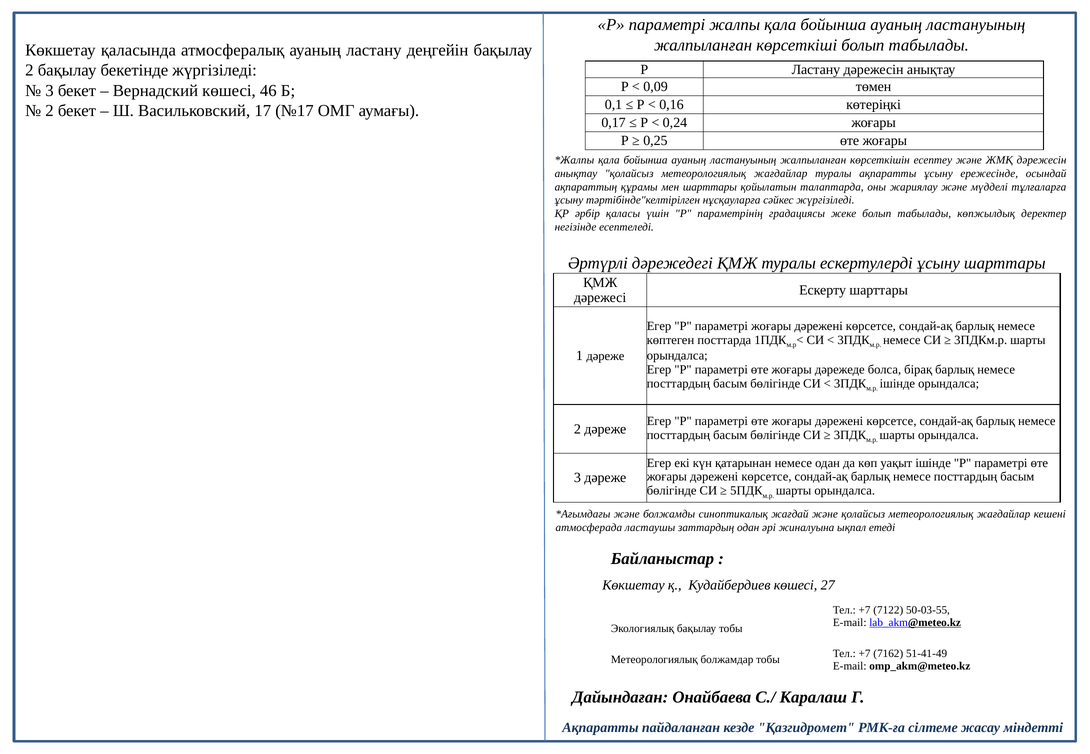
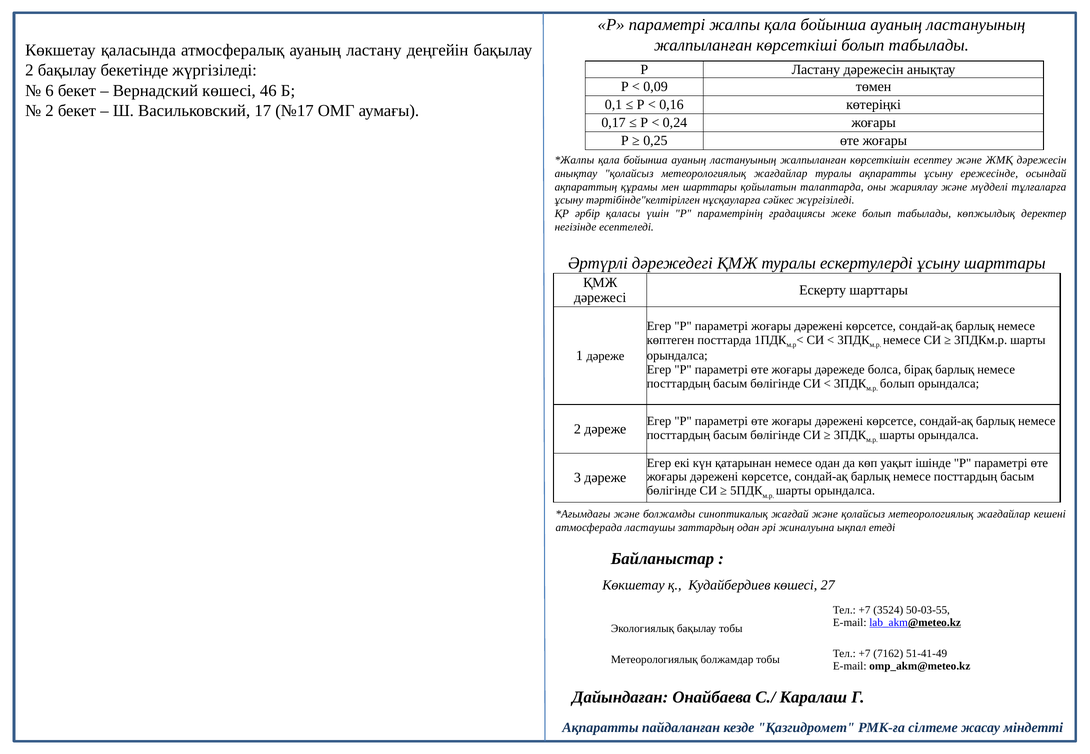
3 at (50, 91): 3 -> 6
ішінде at (897, 384): ішінде -> болып
7122: 7122 -> 3524
